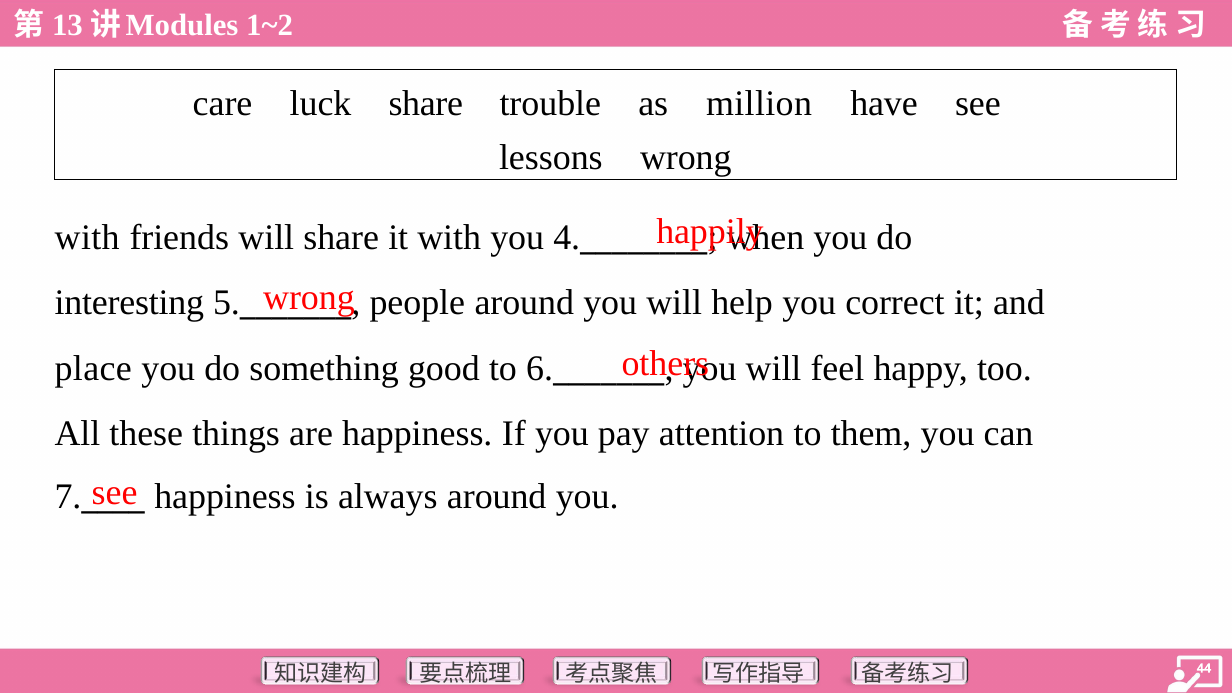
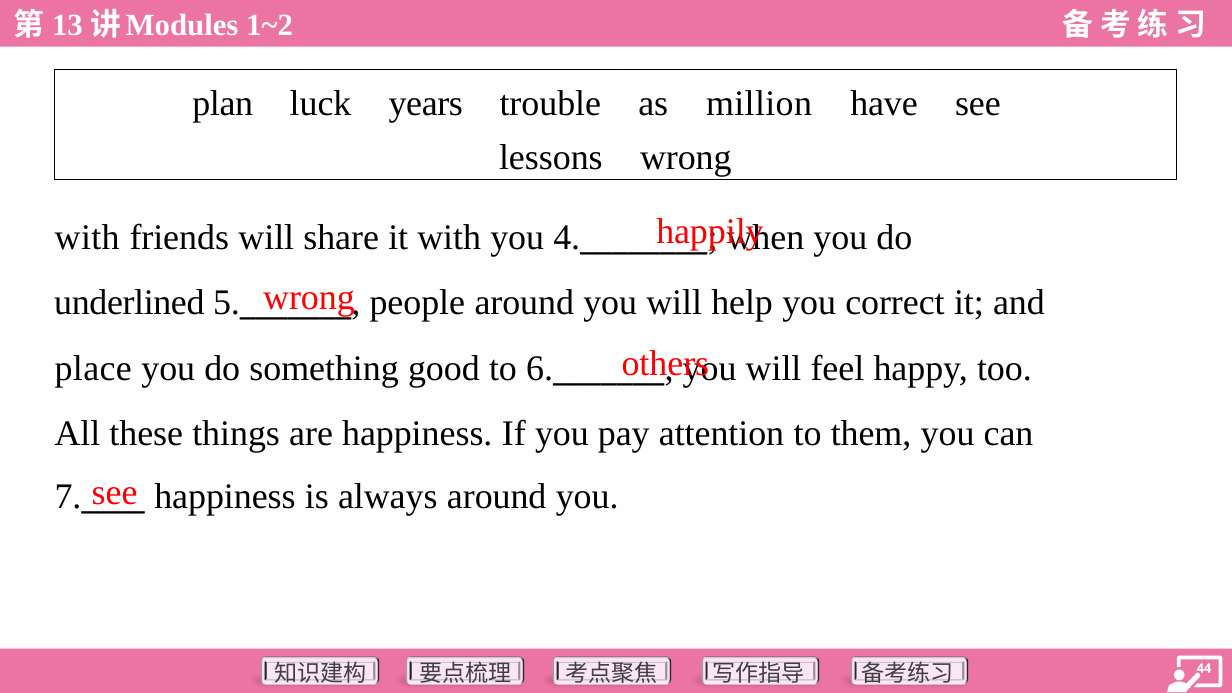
care: care -> plan
luck share: share -> years
interesting: interesting -> underlined
